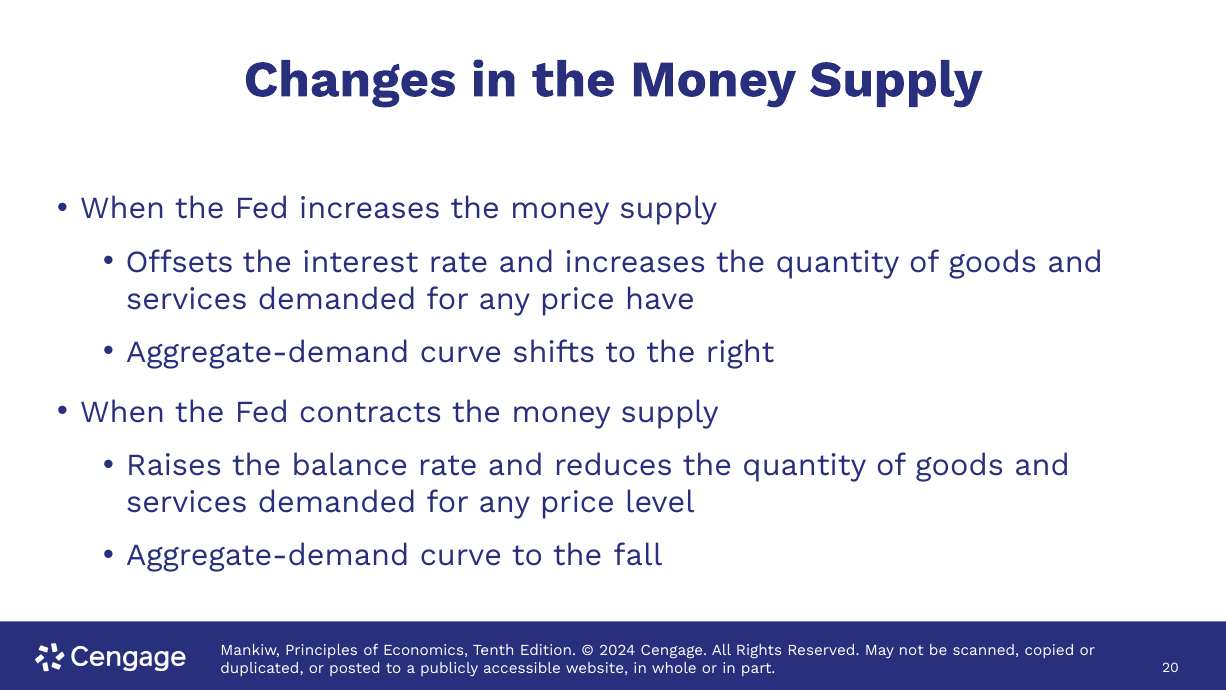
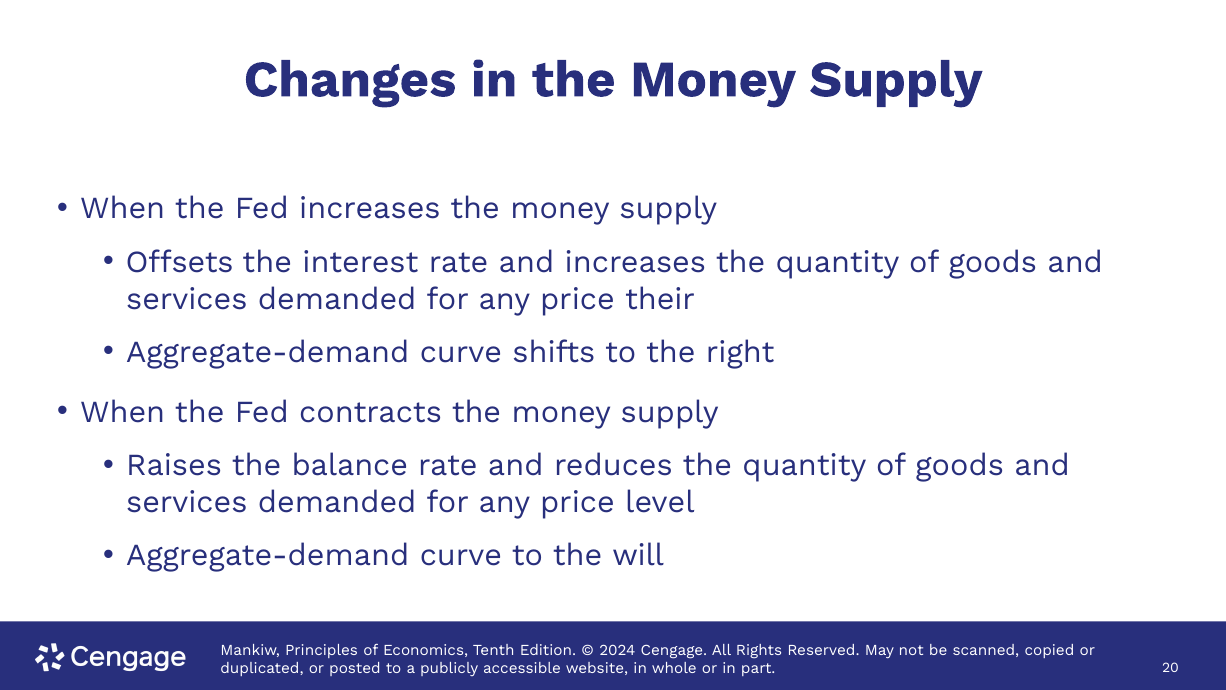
have: have -> their
fall: fall -> will
